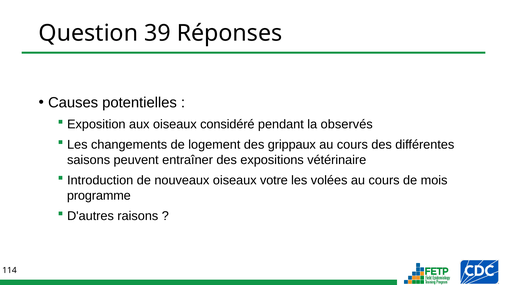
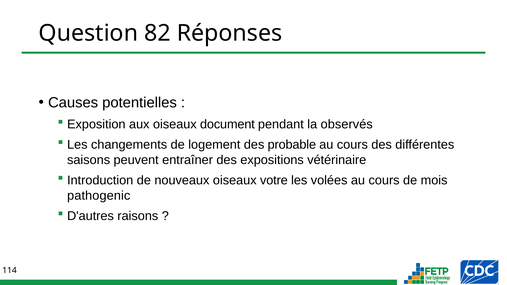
39: 39 -> 82
considéré: considéré -> document
grippaux: grippaux -> probable
programme: programme -> pathogenic
